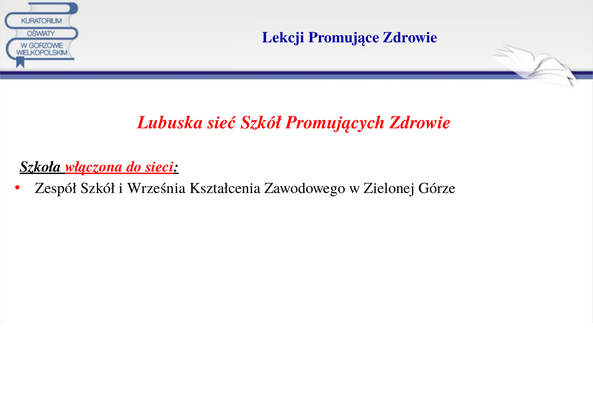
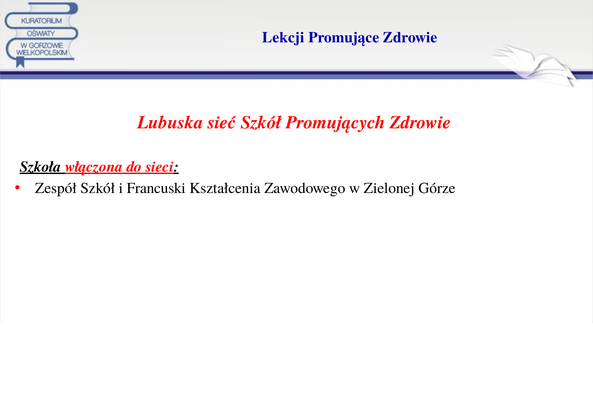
Września: Września -> Francuski
